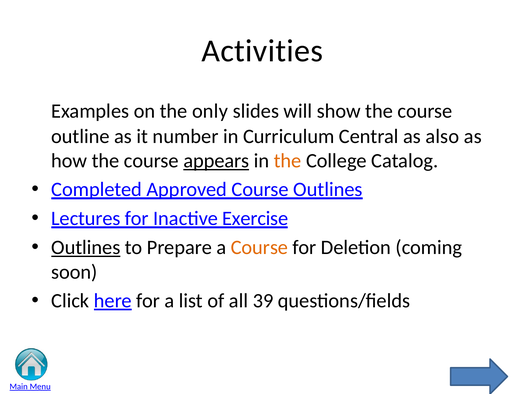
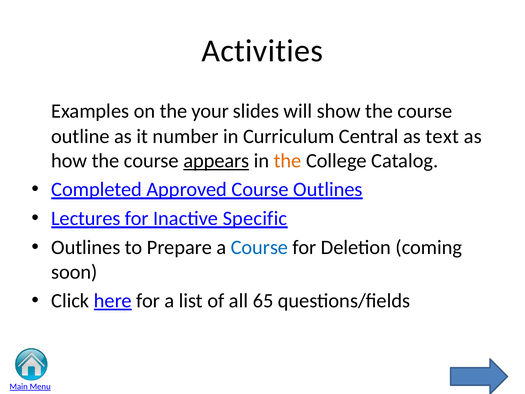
only: only -> your
also: also -> text
Exercise: Exercise -> Specific
Outlines at (86, 247) underline: present -> none
Course at (259, 247) colour: orange -> blue
39: 39 -> 65
